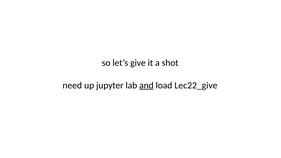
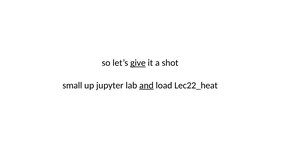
give underline: none -> present
need: need -> small
Lec22_give: Lec22_give -> Lec22_heat
